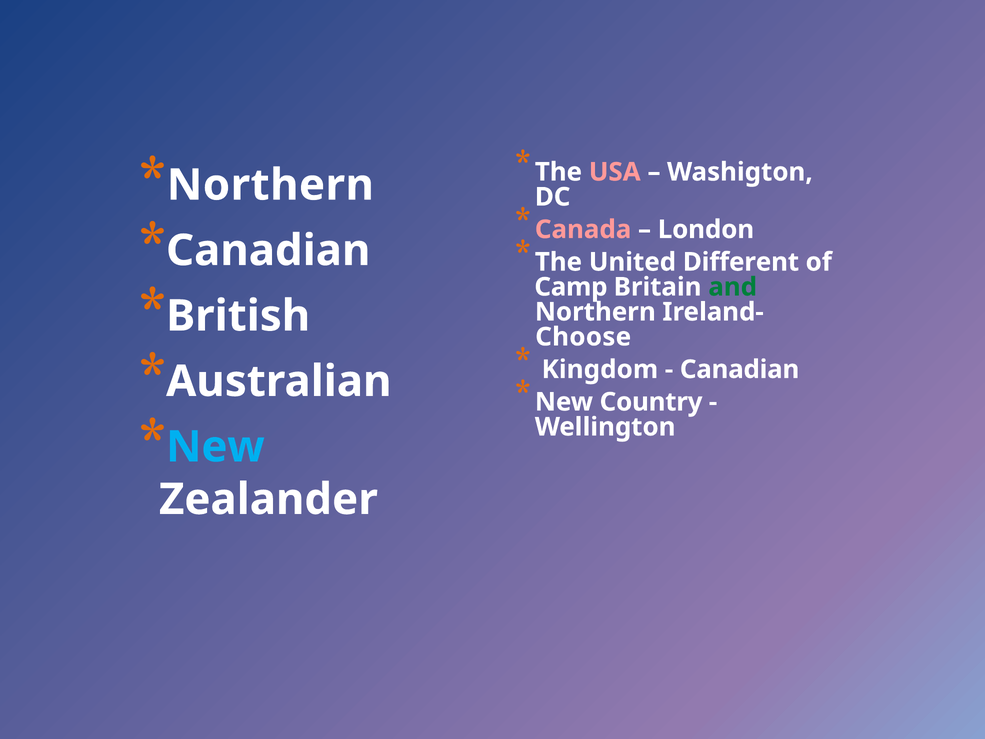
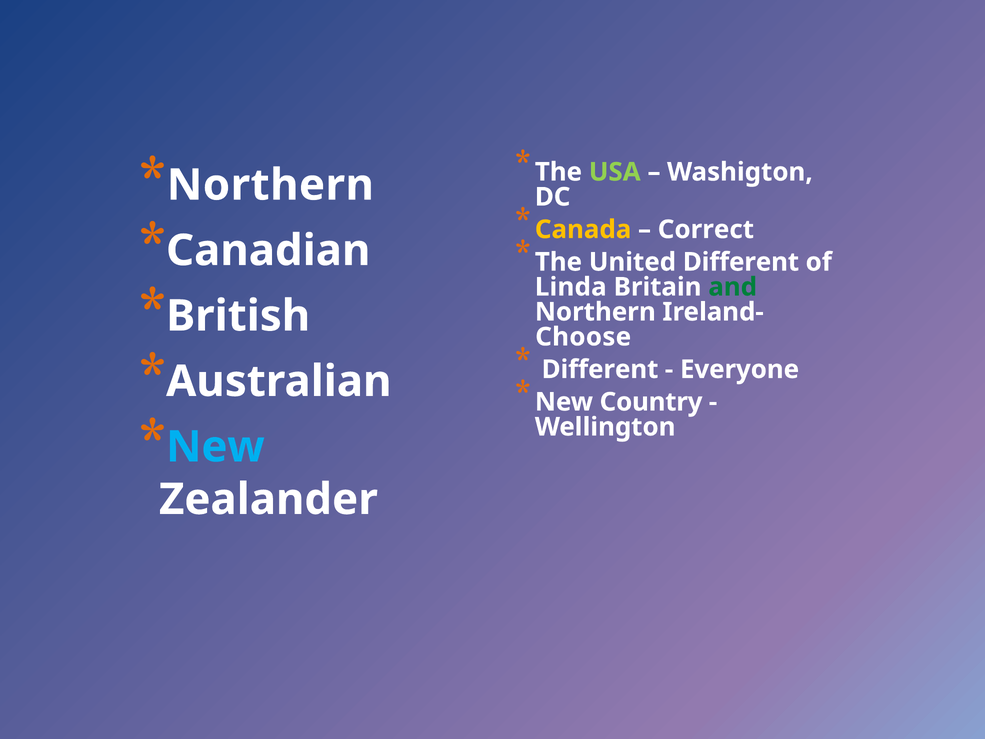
USA colour: pink -> light green
Canada colour: pink -> yellow
London: London -> Correct
Camp: Camp -> Linda
Kingdom at (600, 369): Kingdom -> Different
Canadian at (740, 369): Canadian -> Everyone
